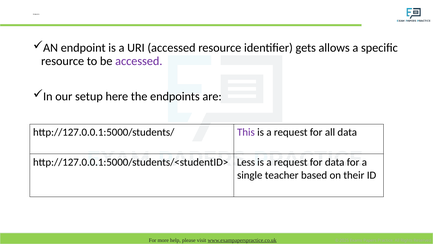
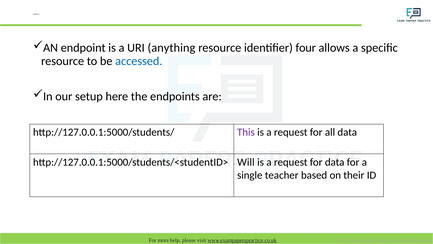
URI accessed: accessed -> anything
gets: gets -> four
accessed at (139, 61) colour: purple -> blue
Less: Less -> Will
